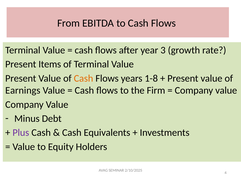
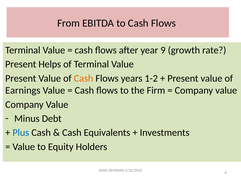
3: 3 -> 9
Items: Items -> Helps
1-8: 1-8 -> 1-2
Plus colour: purple -> blue
